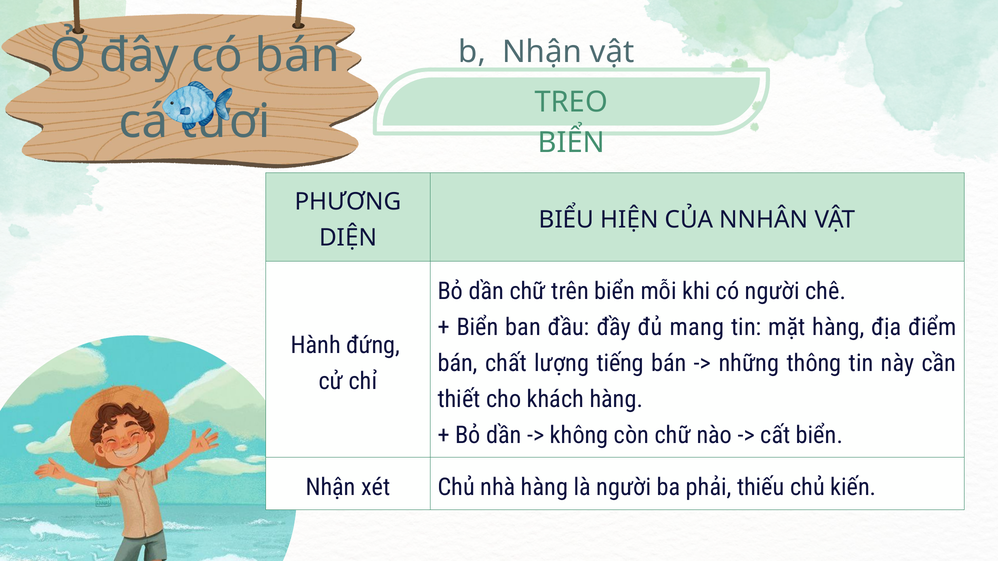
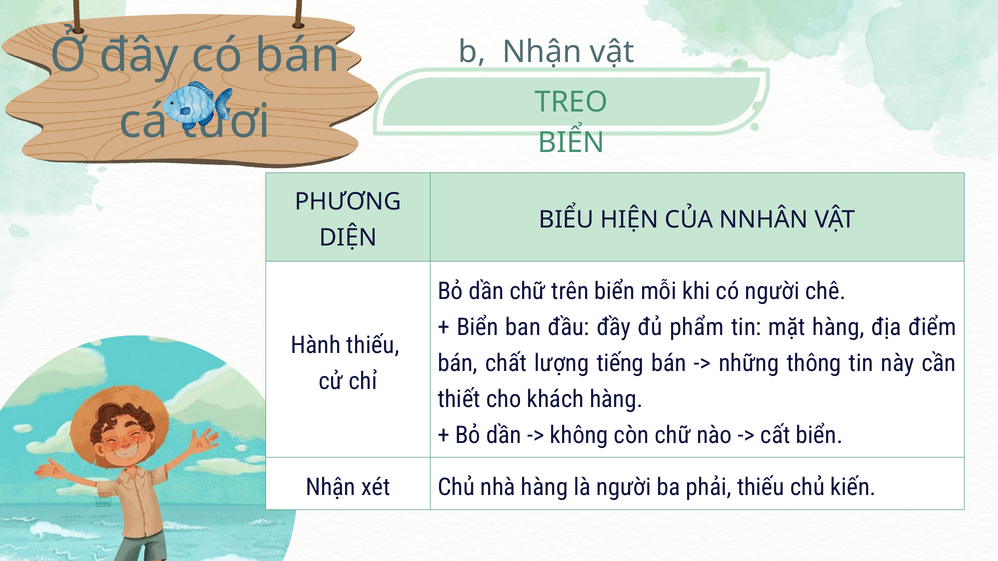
mang: mang -> phẩm
Hành đứng: đứng -> thiếu
